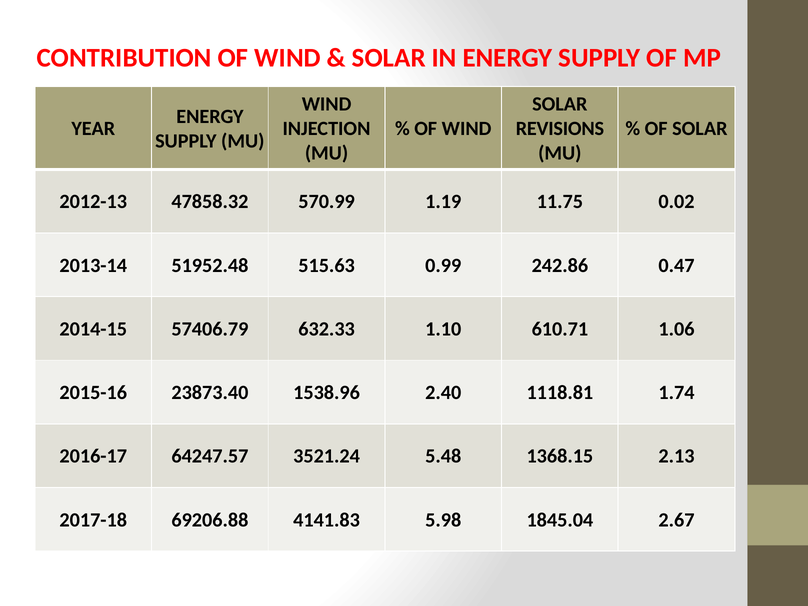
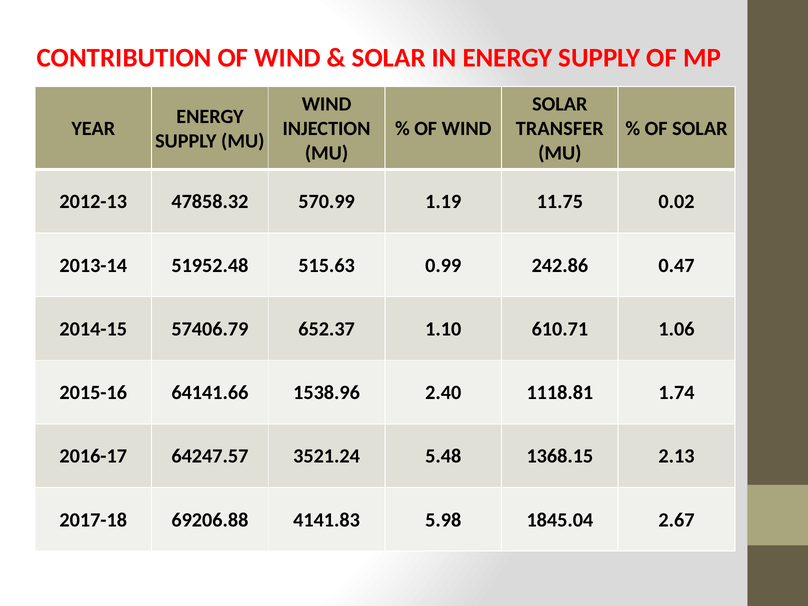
REVISIONS: REVISIONS -> TRANSFER
632.33: 632.33 -> 652.37
23873.40: 23873.40 -> 64141.66
